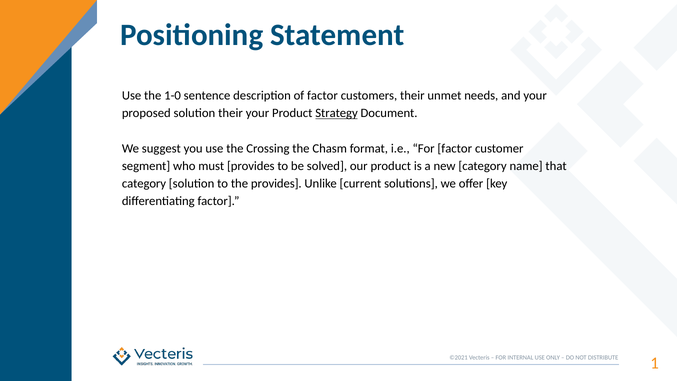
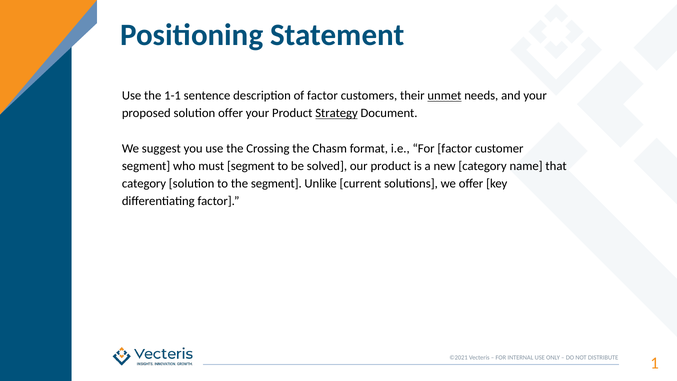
1-0: 1-0 -> 1-1
unmet underline: none -> present
solution their: their -> offer
must provides: provides -> segment
the provides: provides -> segment
